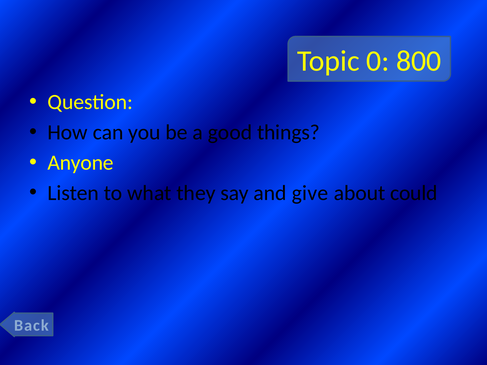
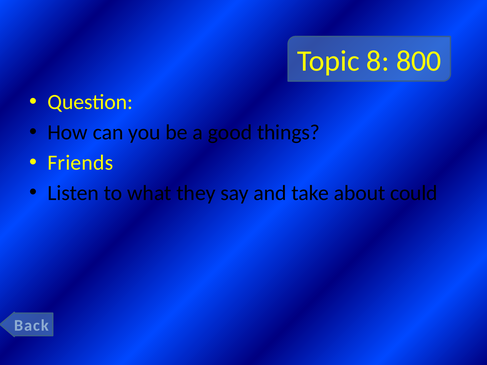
0: 0 -> 8
Anyone: Anyone -> Friends
give: give -> take
